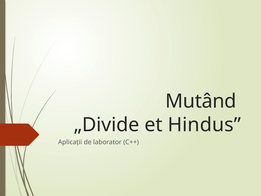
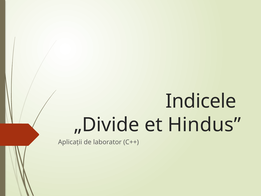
Mutând: Mutând -> Indicele
